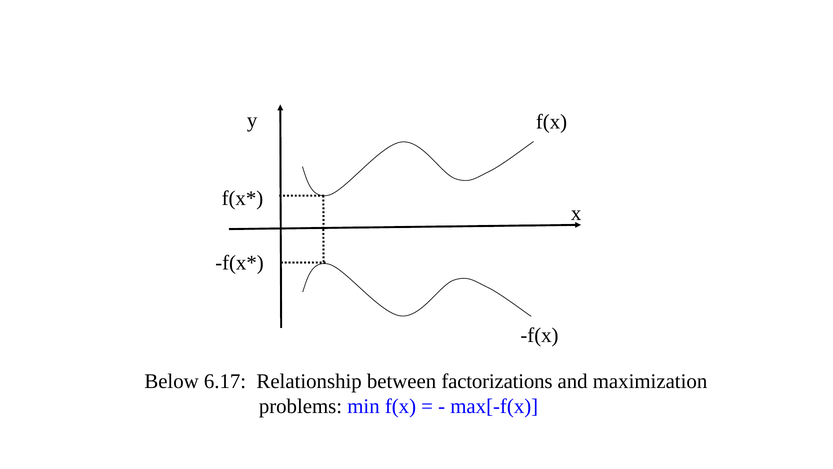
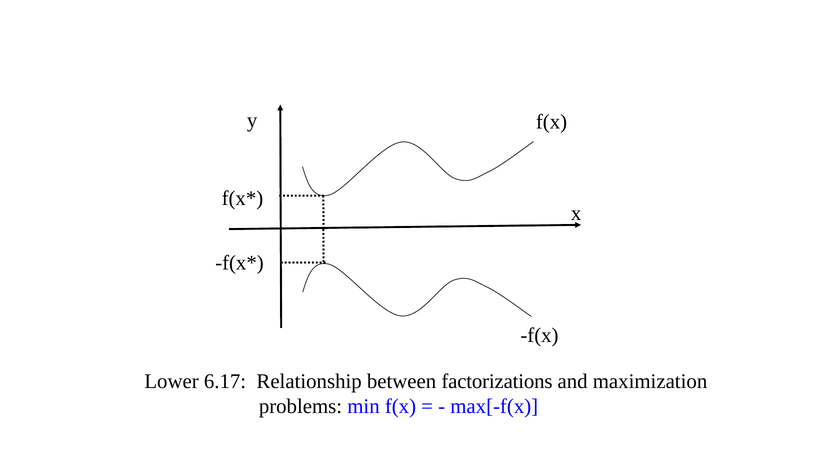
Below: Below -> Lower
